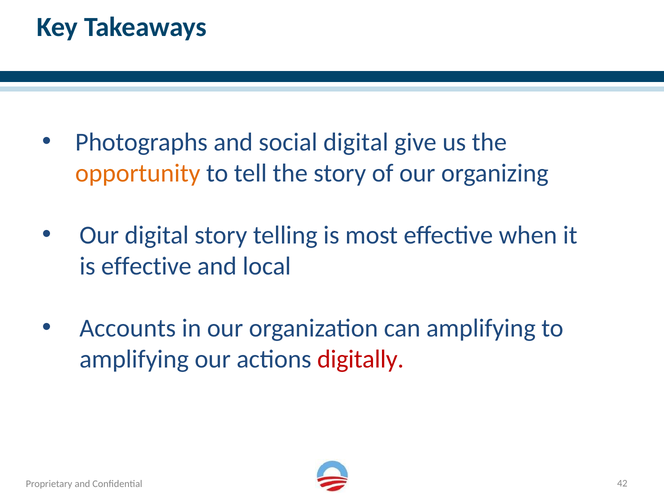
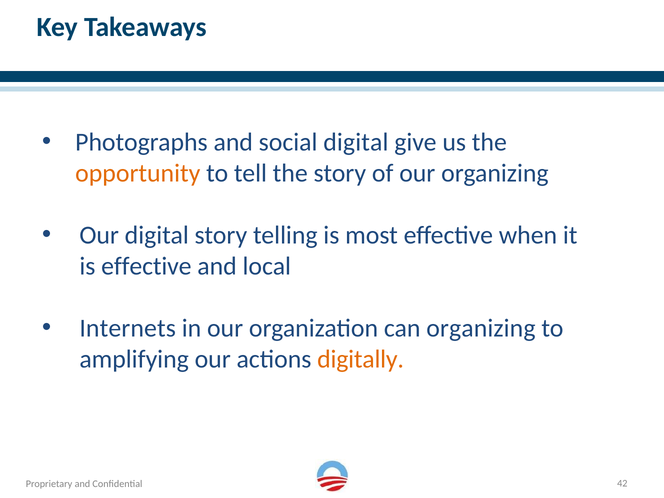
Accounts: Accounts -> Internets
can amplifying: amplifying -> organizing
digitally colour: red -> orange
